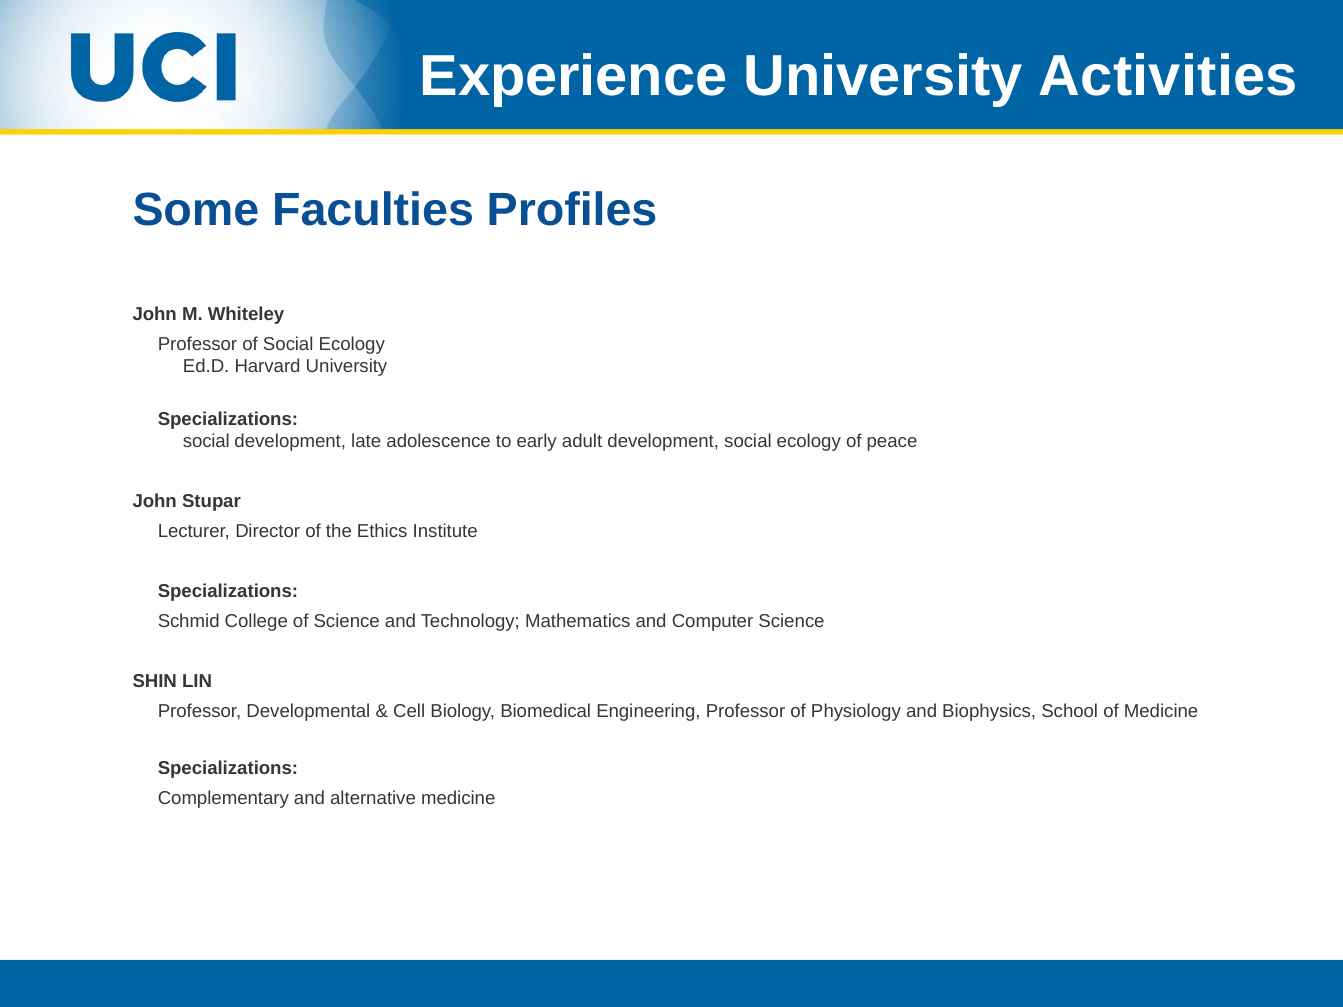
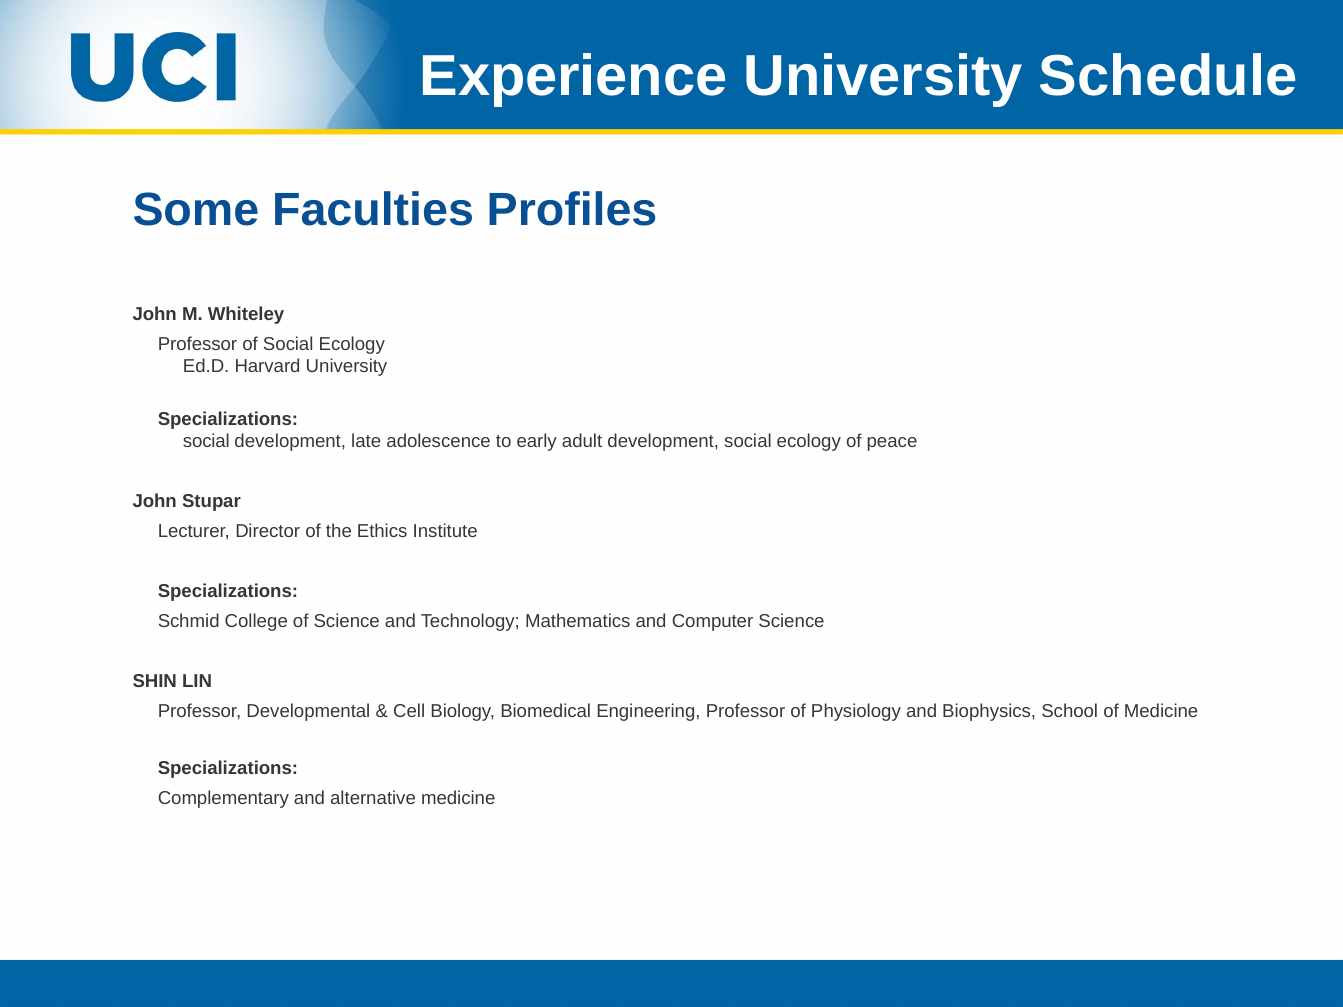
Activities: Activities -> Schedule
